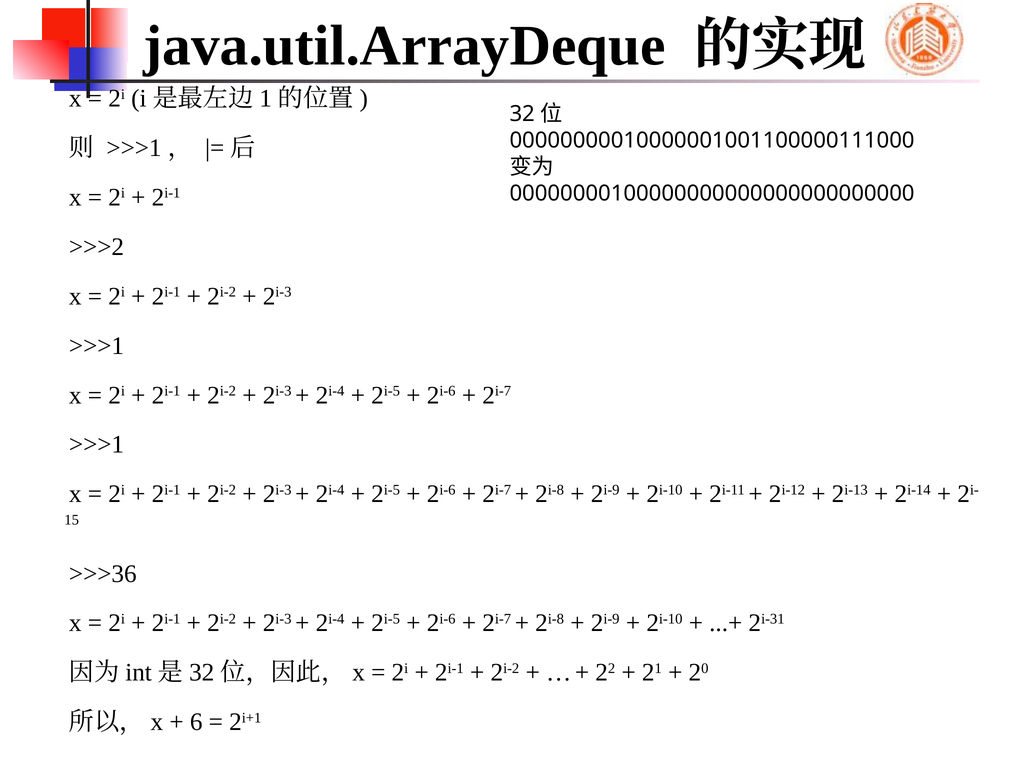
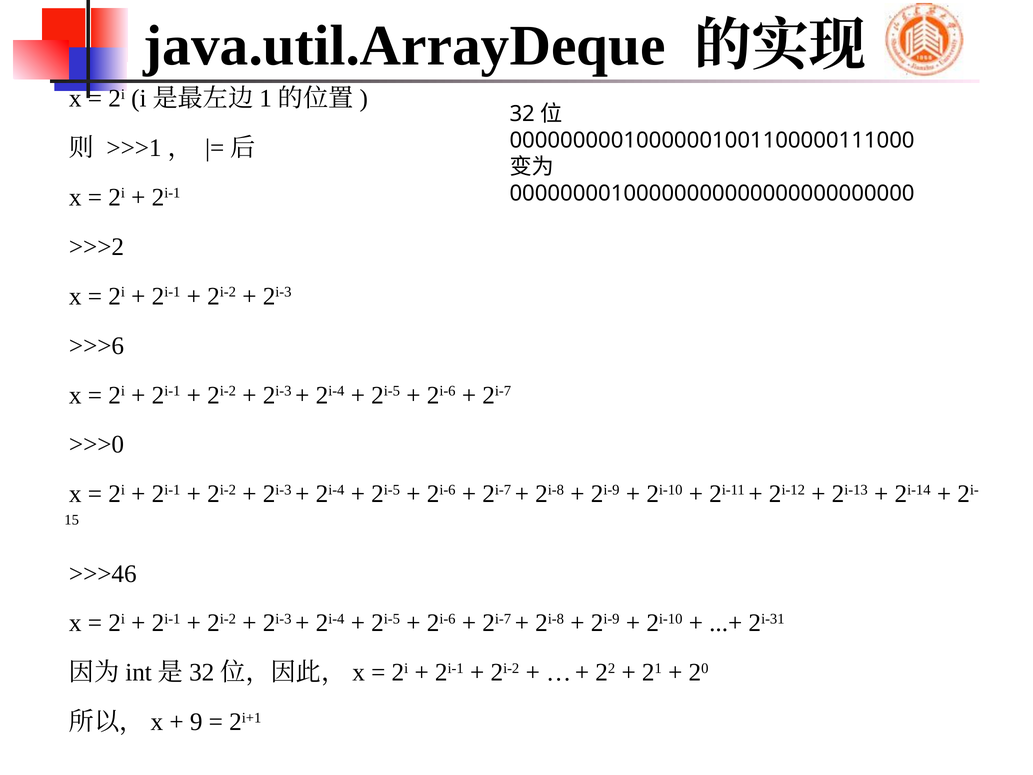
>>>1 at (97, 346): >>>1 -> >>>6
>>>1 at (97, 444): >>>1 -> >>>0
>>>36: >>>36 -> >>>46
6: 6 -> 9
